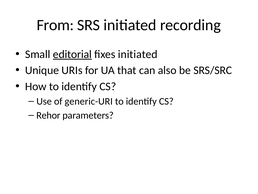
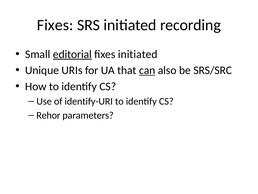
From at (55, 25): From -> Fixes
can underline: none -> present
generic-URI: generic-URI -> identify-URI
